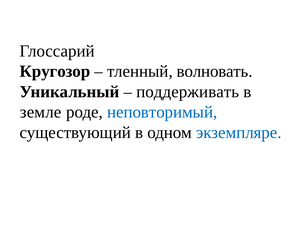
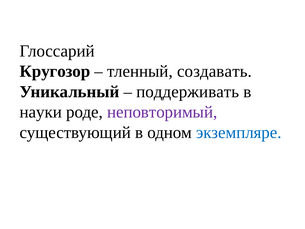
волновать: волновать -> создавать
земле: земле -> науки
неповторимый colour: blue -> purple
